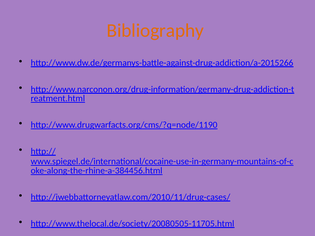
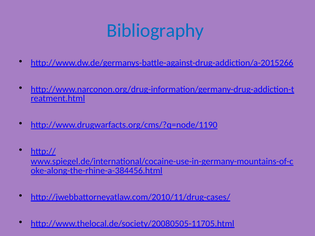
Bibliography colour: orange -> blue
